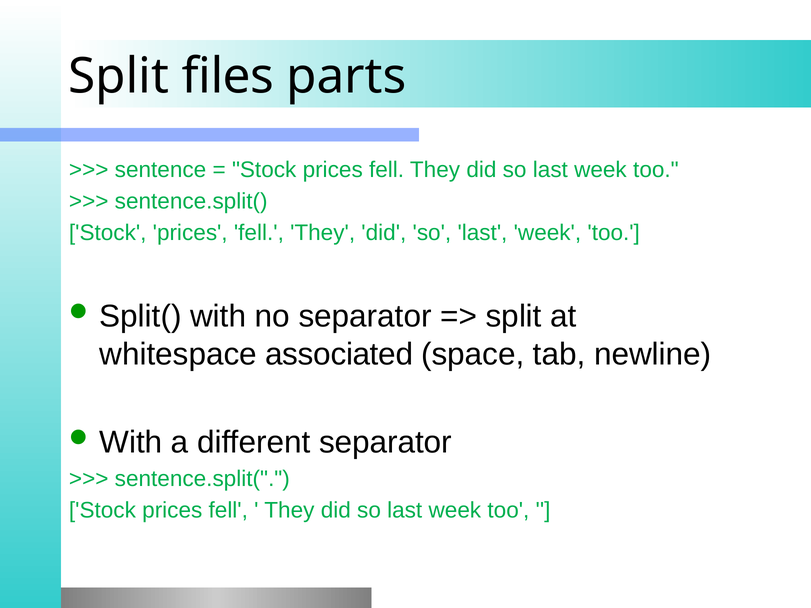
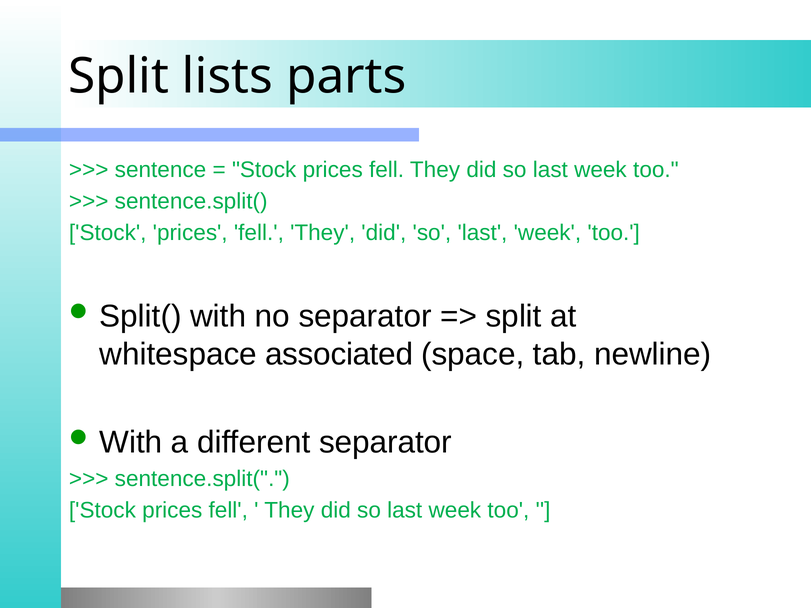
files: files -> lists
